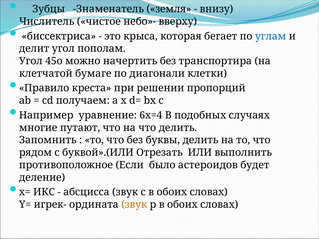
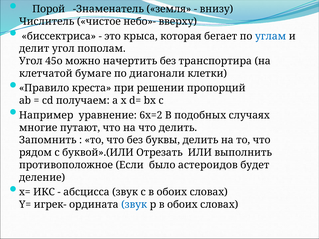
Зубцы: Зубцы -> Порой
6x=4: 6x=4 -> 6x=2
звук at (134, 205) colour: orange -> blue
